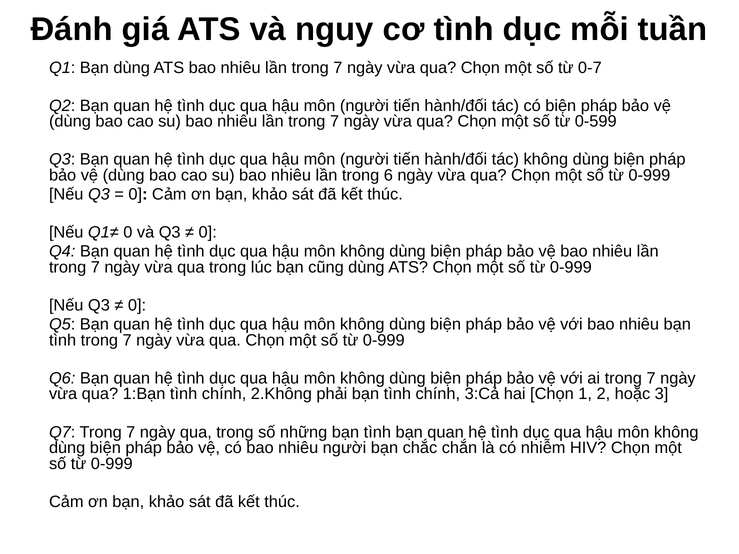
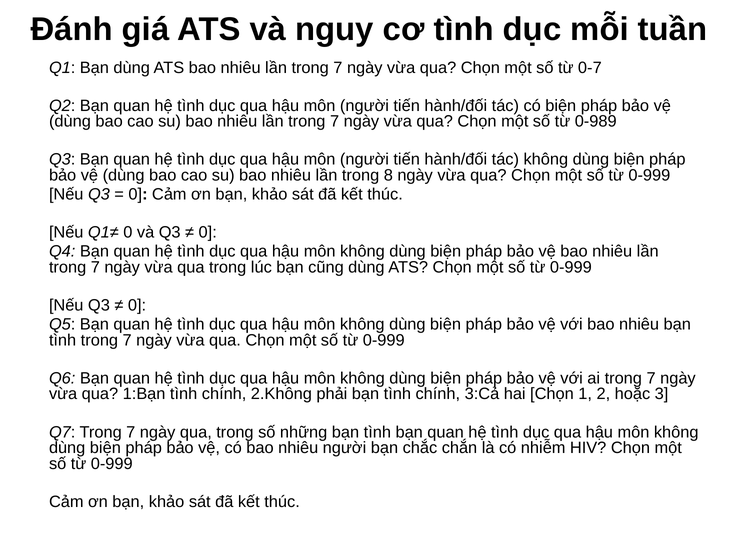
0-599: 0-599 -> 0-989
6: 6 -> 8
